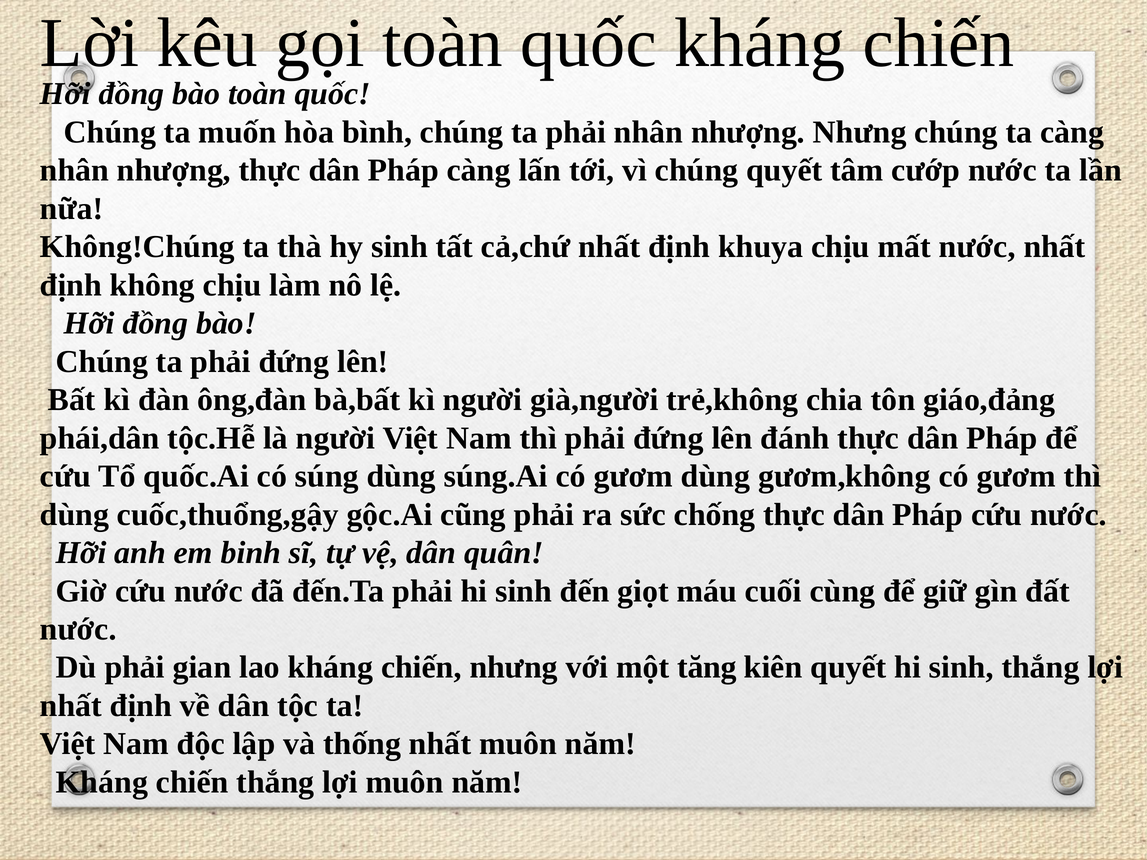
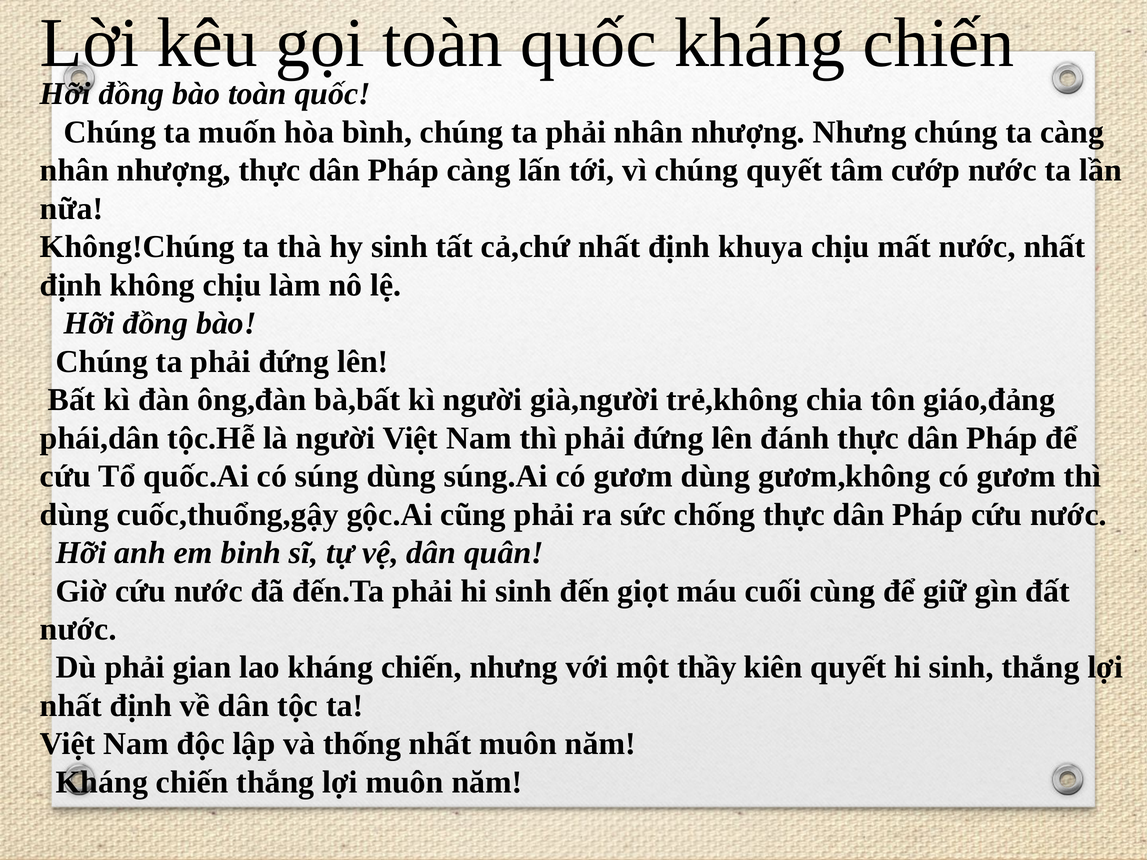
tăng: tăng -> thầy
